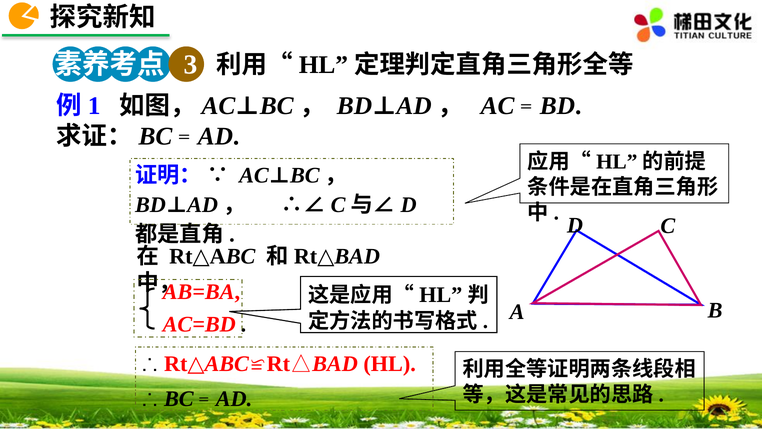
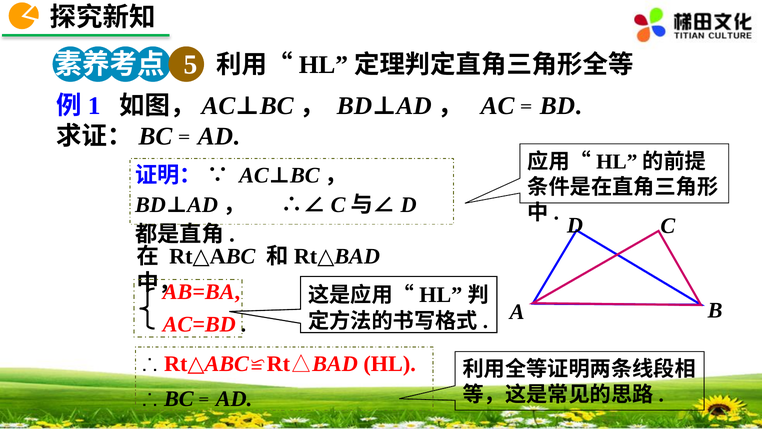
3: 3 -> 5
